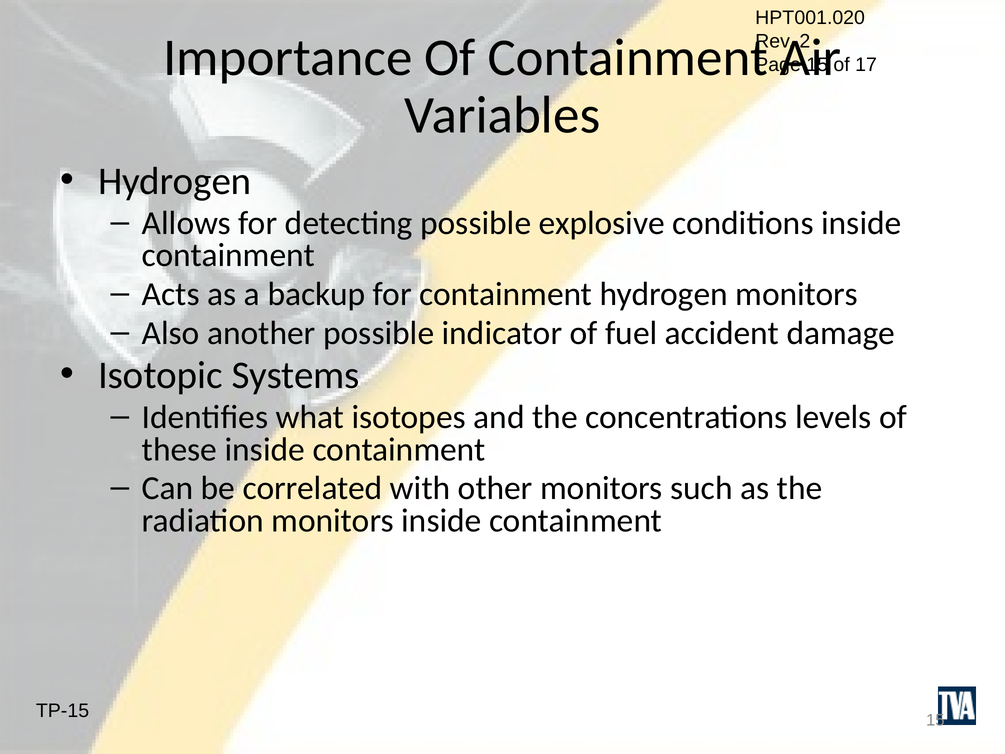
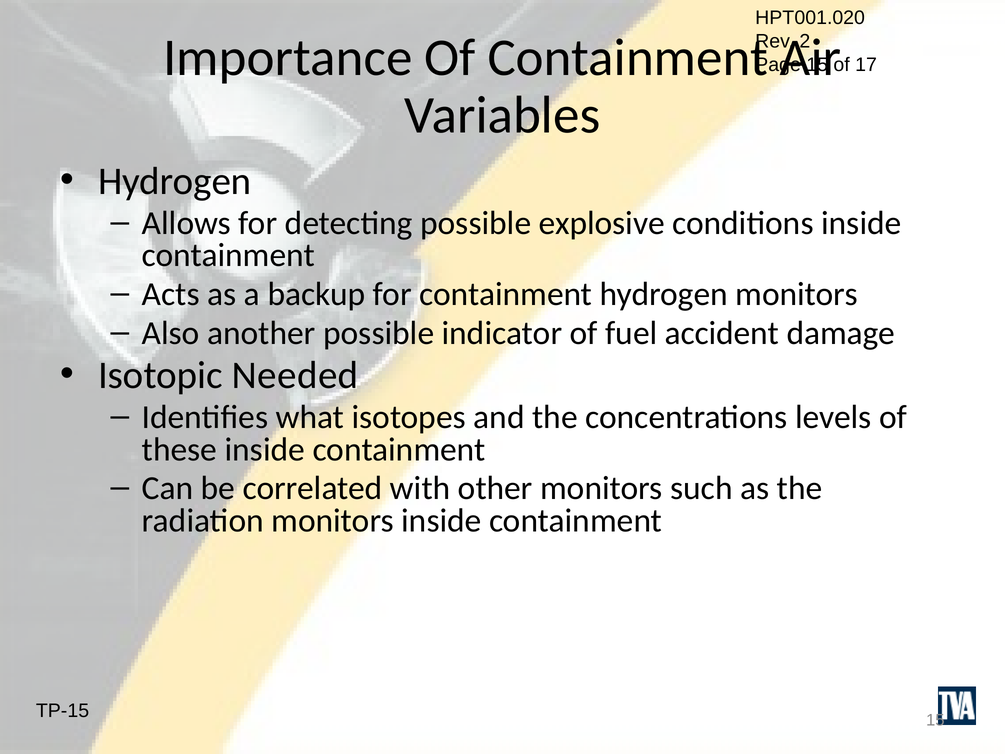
Systems: Systems -> Needed
